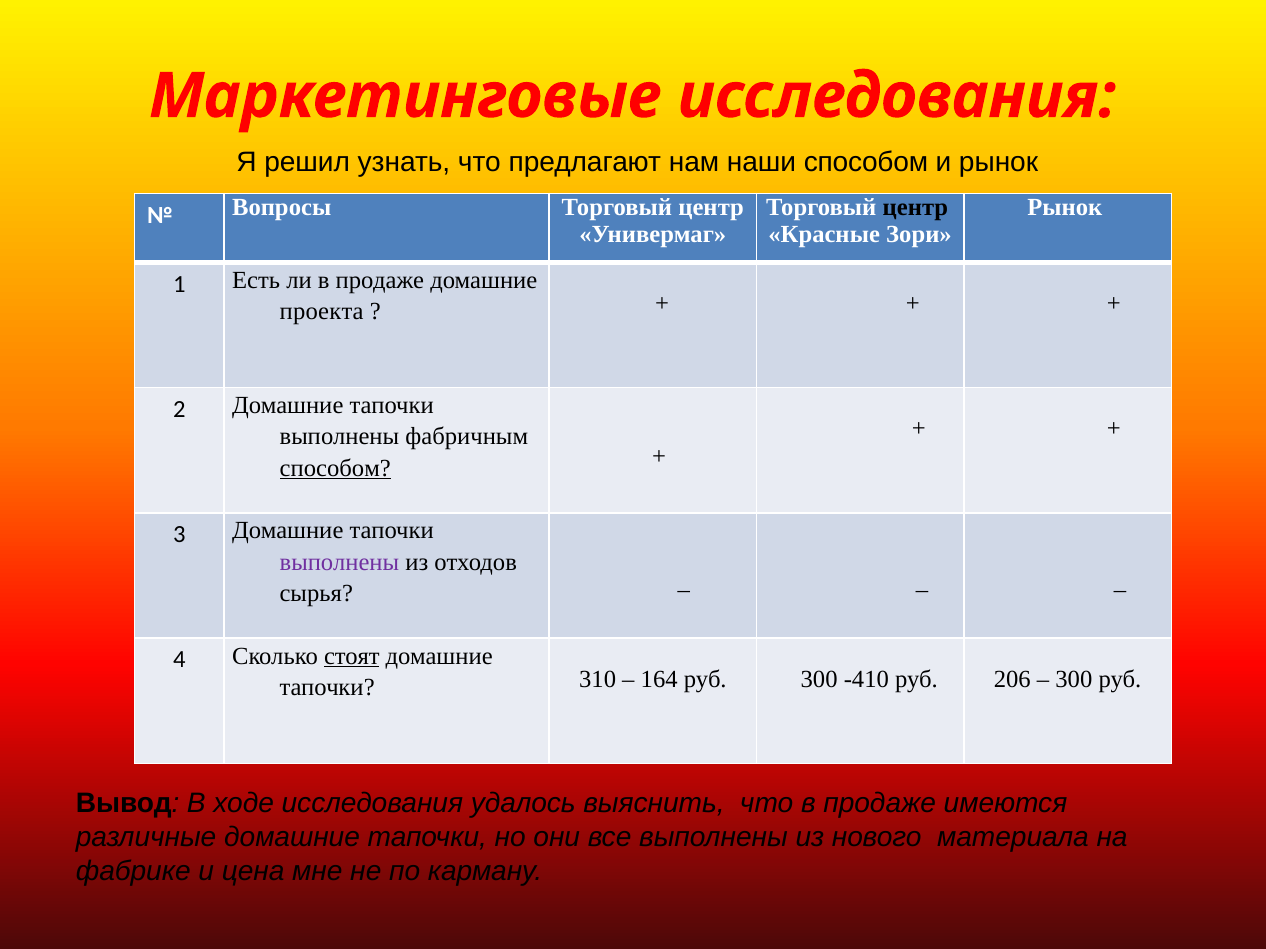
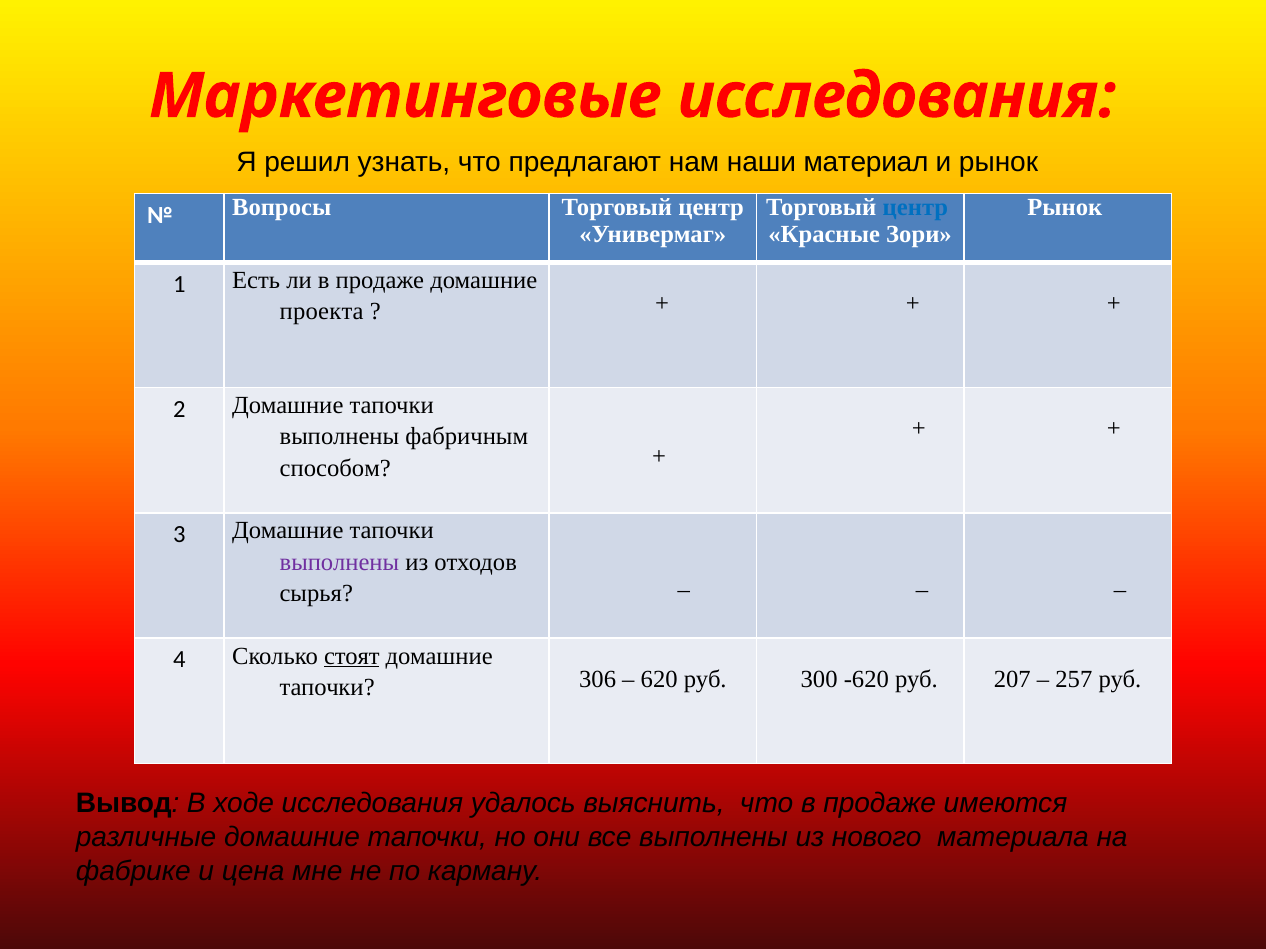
наши способом: способом -> материал
центр at (915, 207) colour: black -> blue
способом at (335, 468) underline: present -> none
310: 310 -> 306
164: 164 -> 620
-410: -410 -> -620
206: 206 -> 207
300 at (1074, 679): 300 -> 257
